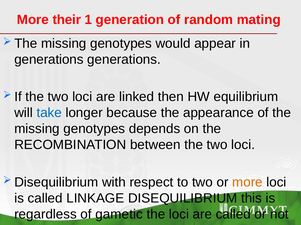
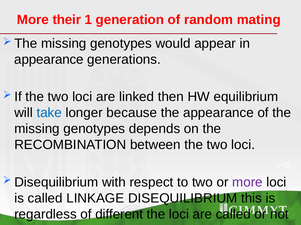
generations at (49, 60): generations -> appearance
more at (247, 183) colour: orange -> purple
gametic: gametic -> different
